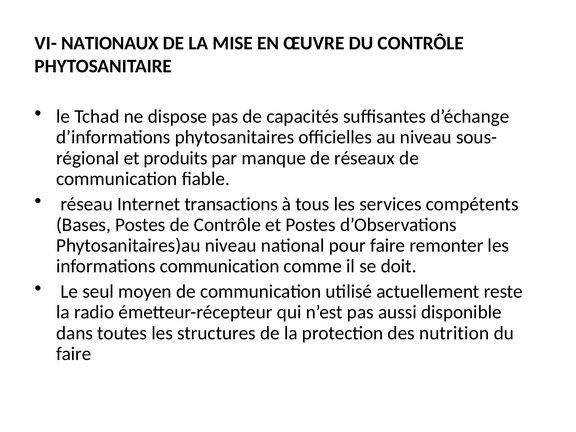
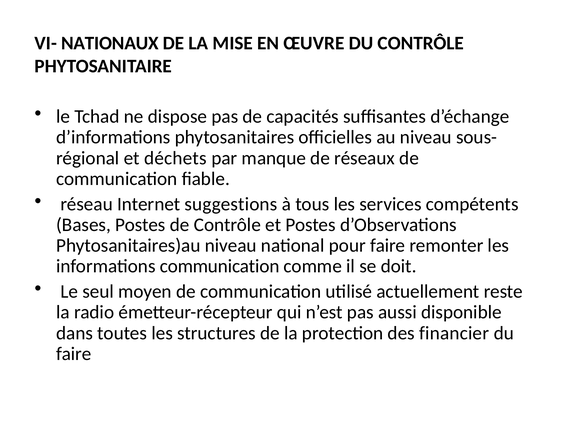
produits: produits -> déchets
transactions: transactions -> suggestions
nutrition: nutrition -> financier
